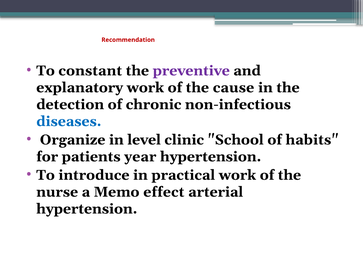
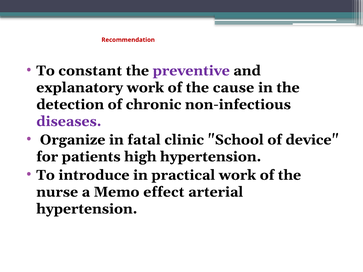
diseases colour: blue -> purple
level: level -> fatal
habits: habits -> device
year: year -> high
